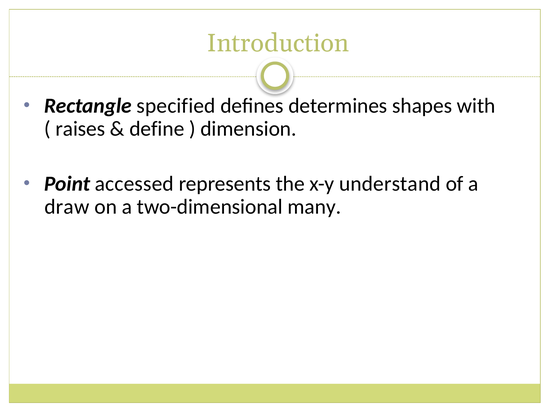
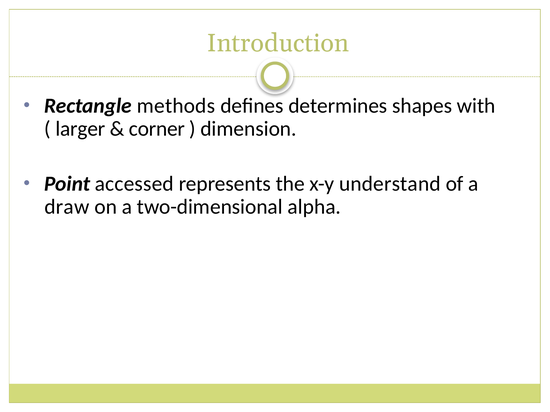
specified: specified -> methods
raises: raises -> larger
define: define -> corner
many: many -> alpha
